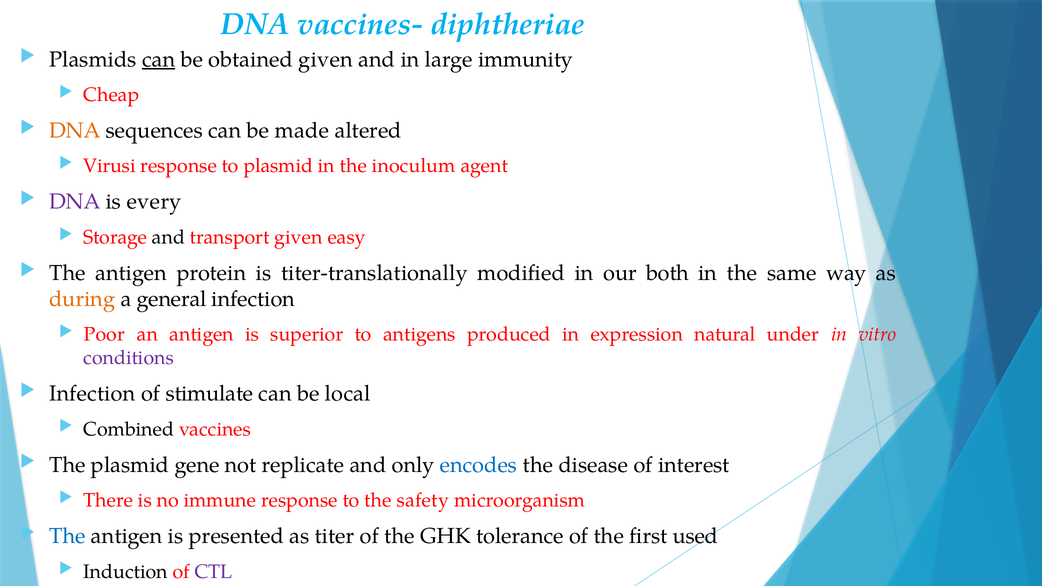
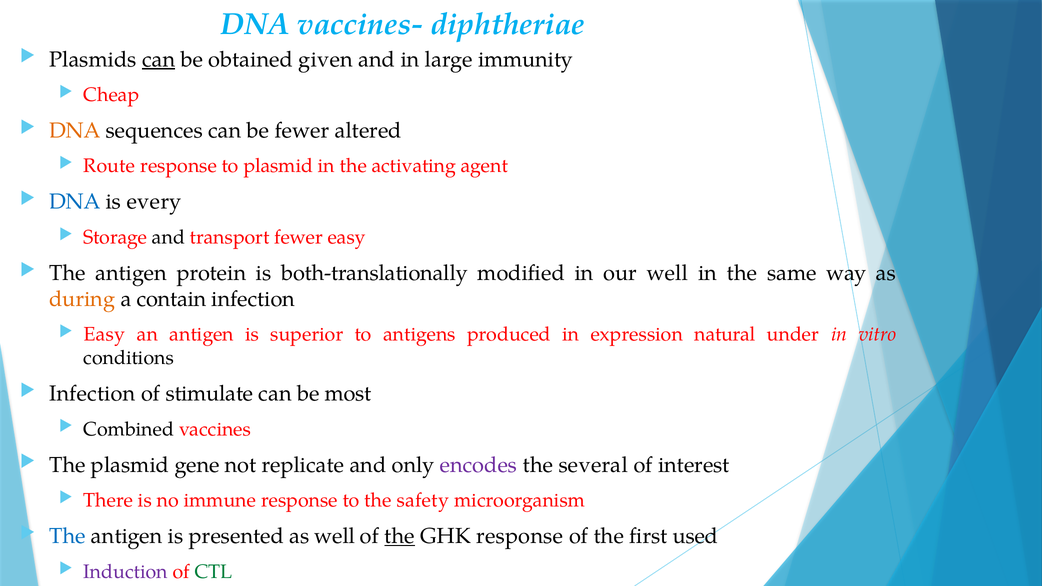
be made: made -> fewer
Virusi: Virusi -> Route
inoculum: inoculum -> activating
DNA at (75, 202) colour: purple -> blue
transport given: given -> fewer
titer-translationally: titer-translationally -> both-translationally
our both: both -> well
general: general -> contain
Poor at (104, 335): Poor -> Easy
conditions colour: purple -> black
local: local -> most
encodes colour: blue -> purple
disease: disease -> several
as titer: titer -> well
the at (400, 536) underline: none -> present
GHK tolerance: tolerance -> response
Induction colour: black -> purple
CTL colour: purple -> green
